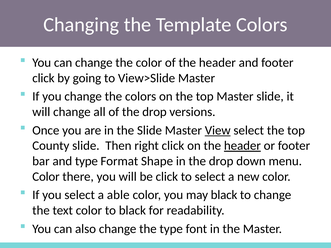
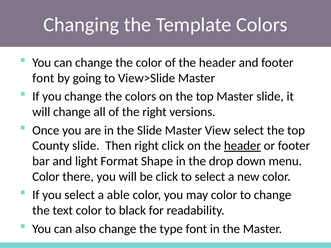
click at (43, 78): click -> font
of the drop: drop -> right
View underline: present -> none
and type: type -> light
may black: black -> color
